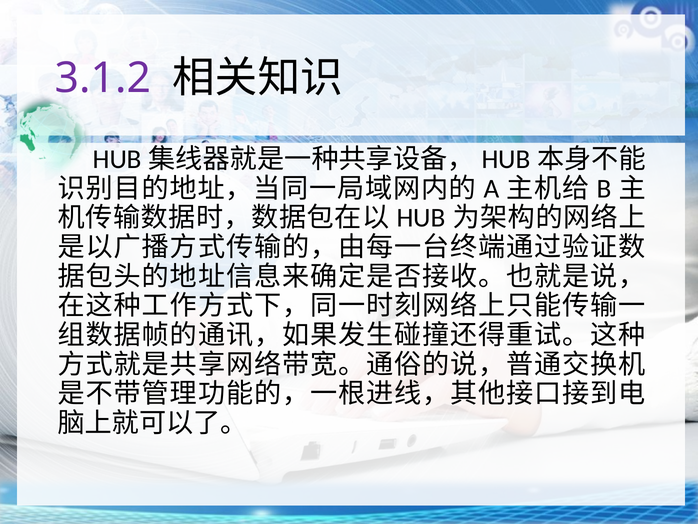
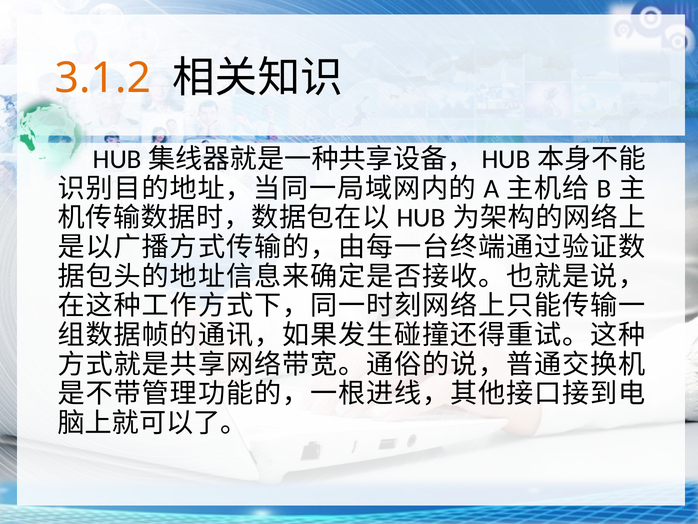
3.1.2 colour: purple -> orange
